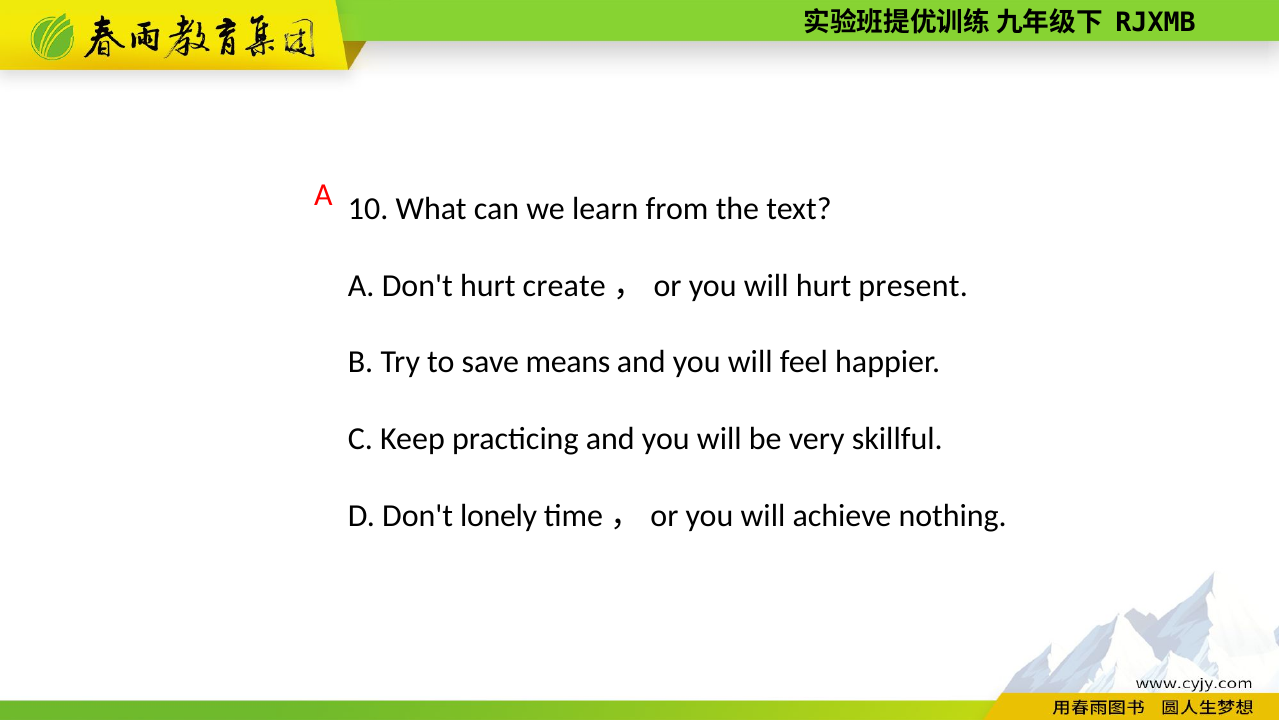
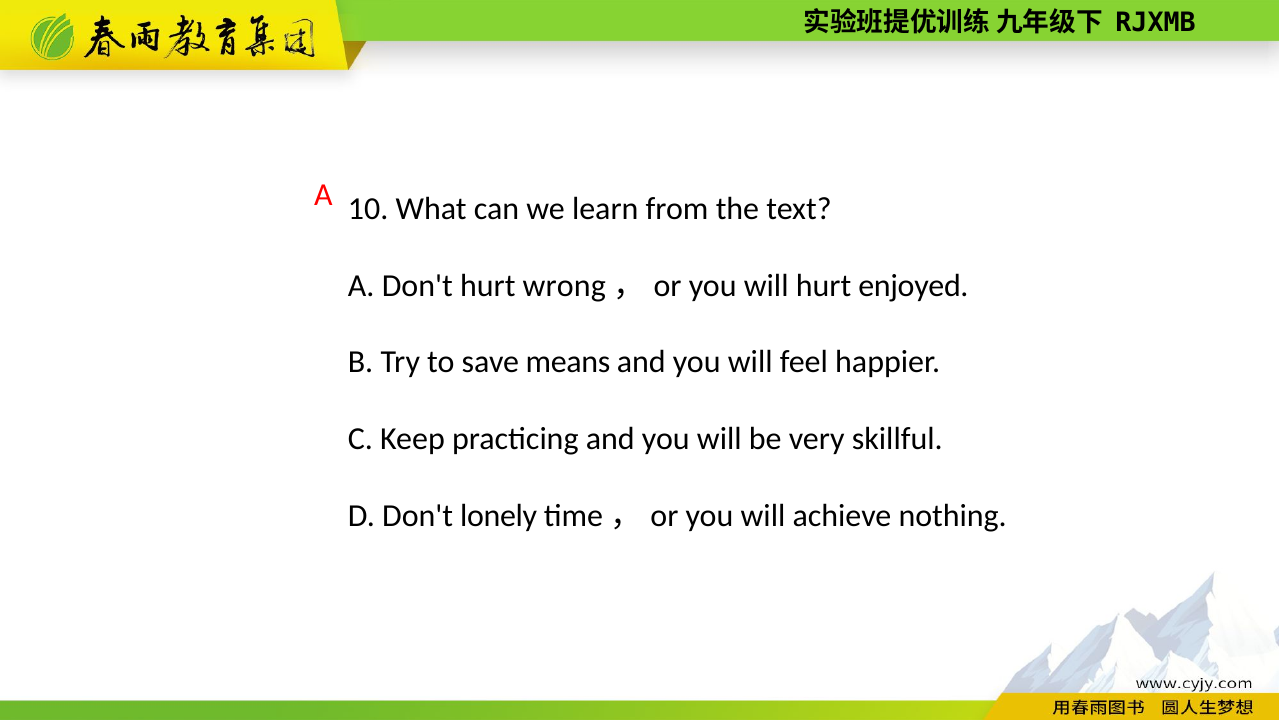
create: create -> wrong
present: present -> enjoyed
